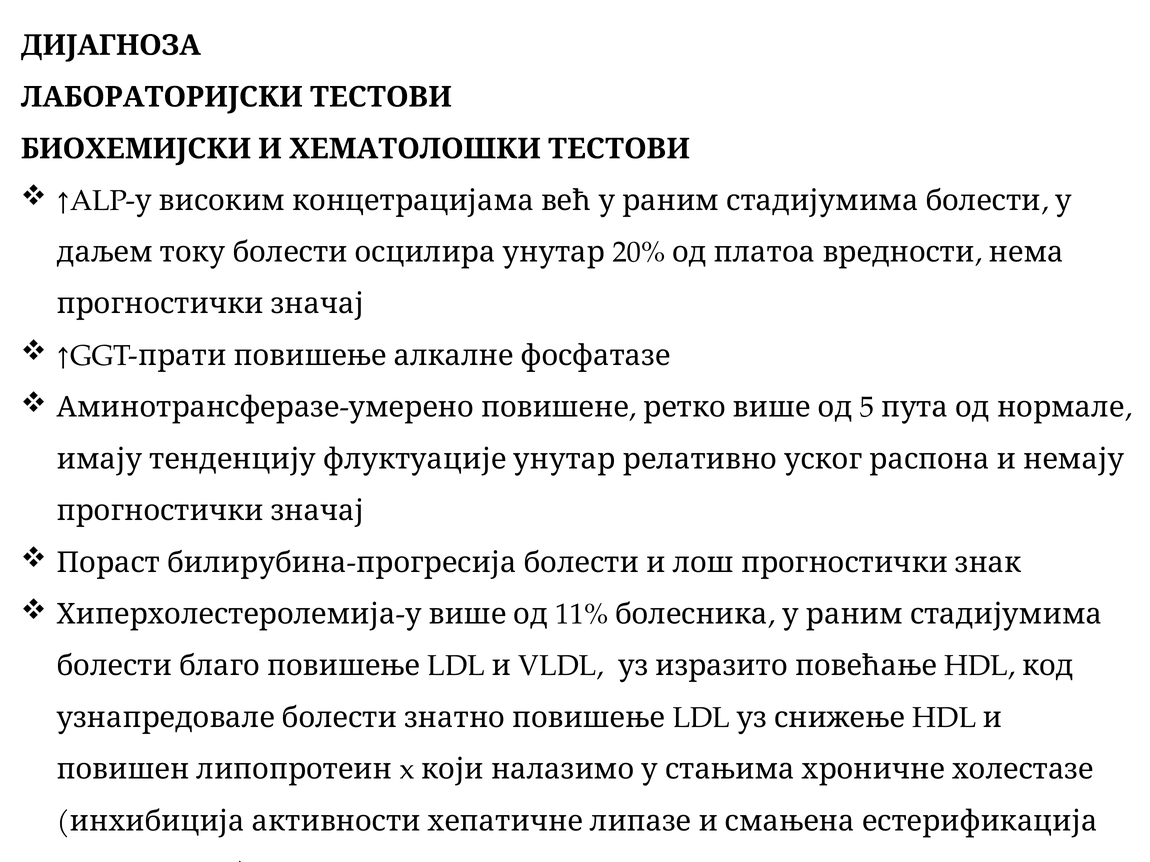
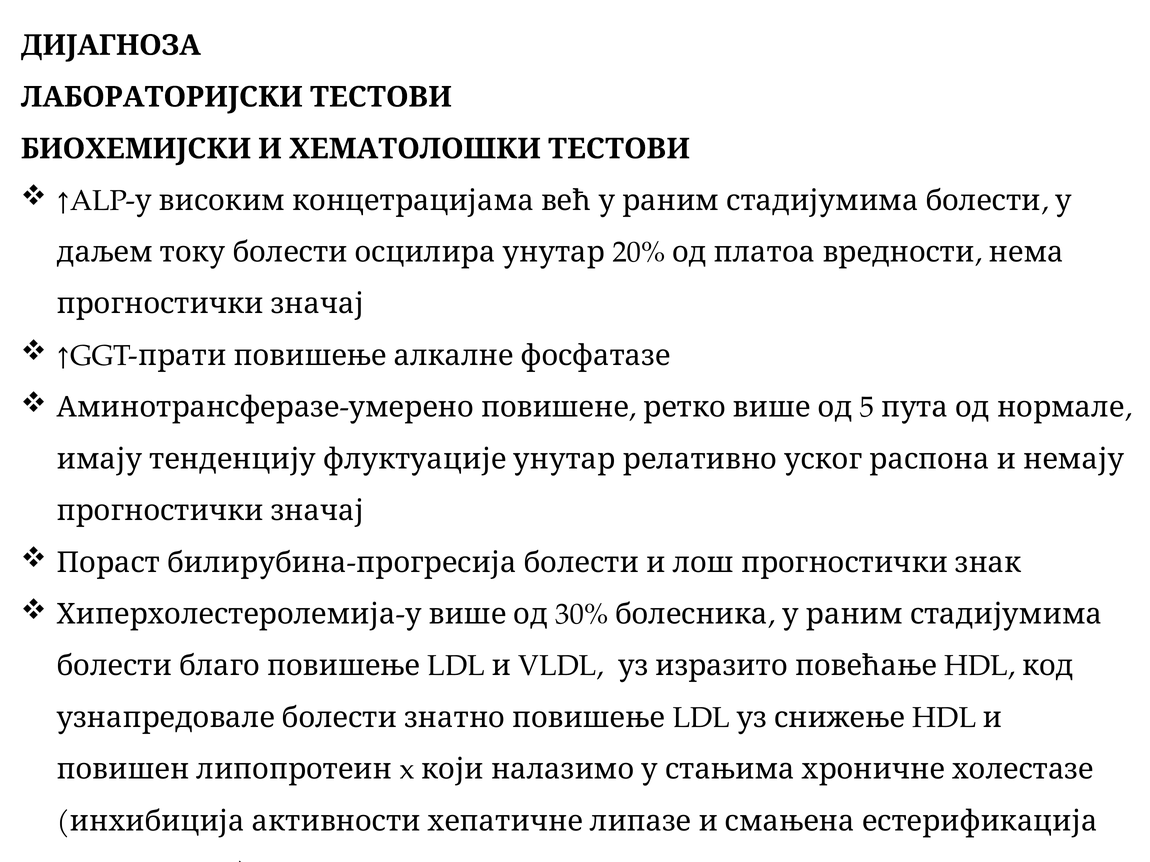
11%: 11% -> 30%
